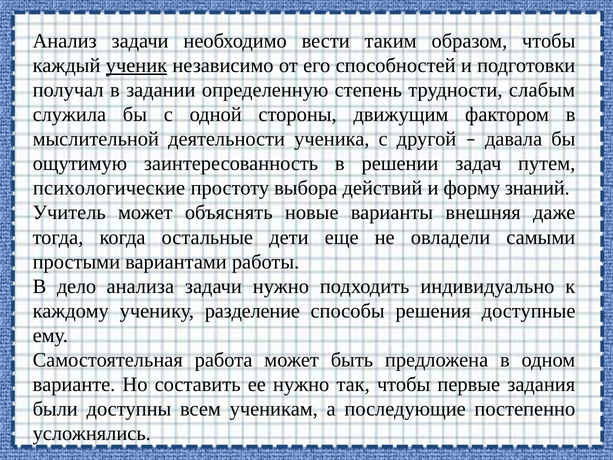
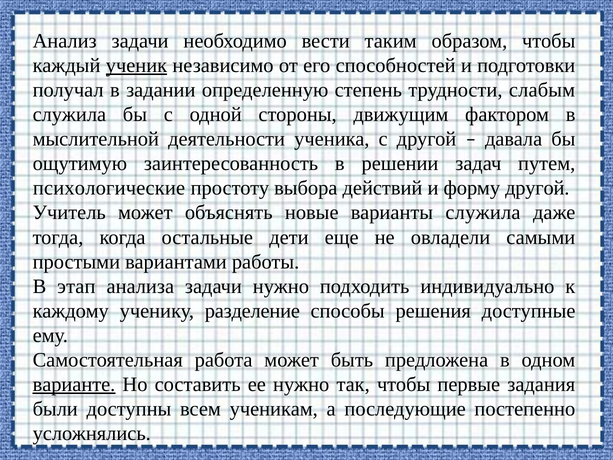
форму знаний: знаний -> другой
варианты внешняя: внешняя -> служила
дело: дело -> этап
варианте underline: none -> present
